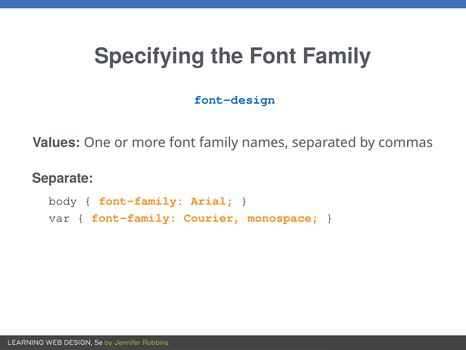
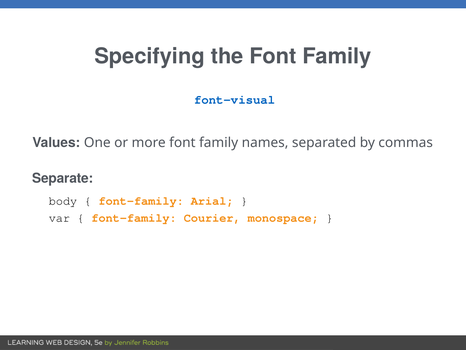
font-design: font-design -> font-visual
